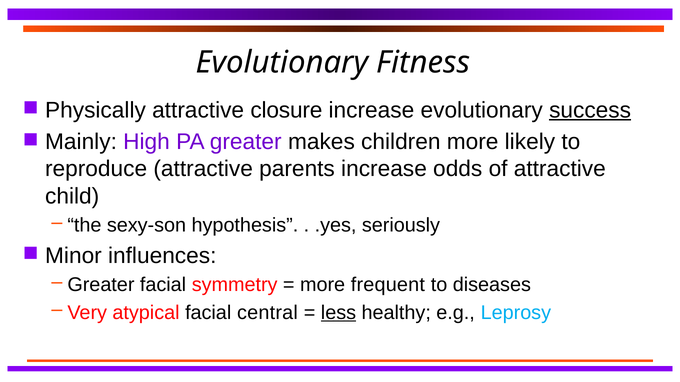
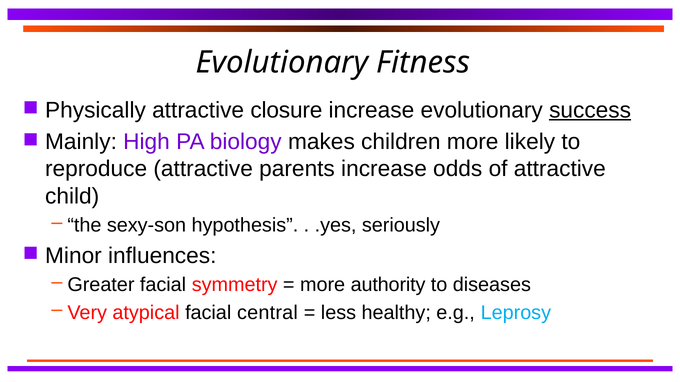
PA greater: greater -> biology
frequent: frequent -> authority
less underline: present -> none
